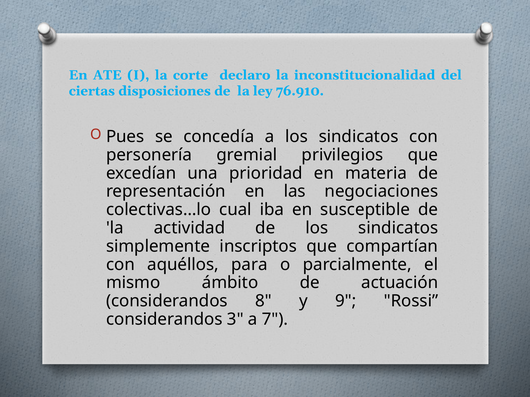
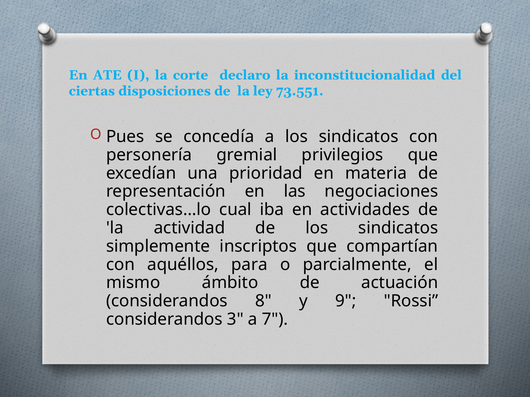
76.910: 76.910 -> 73.551
susceptible: susceptible -> actividades
